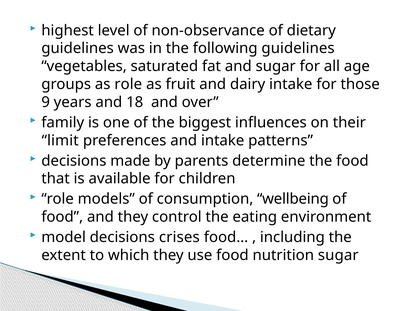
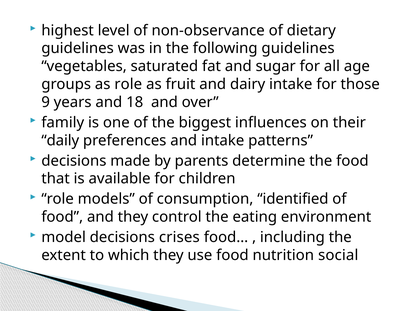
limit: limit -> daily
wellbeing: wellbeing -> identified
nutrition sugar: sugar -> social
